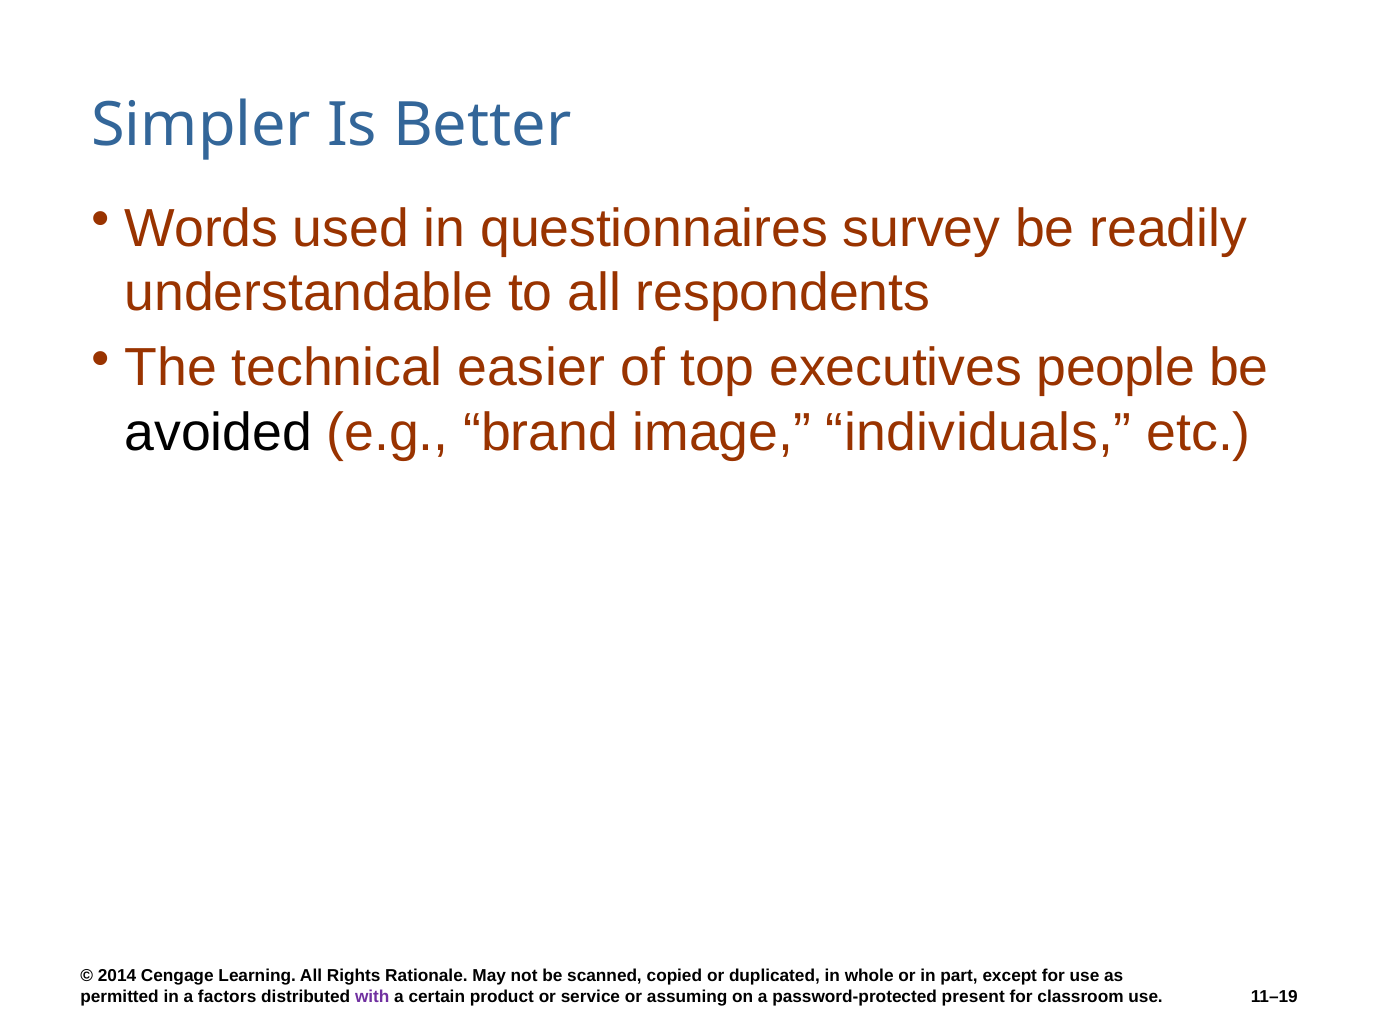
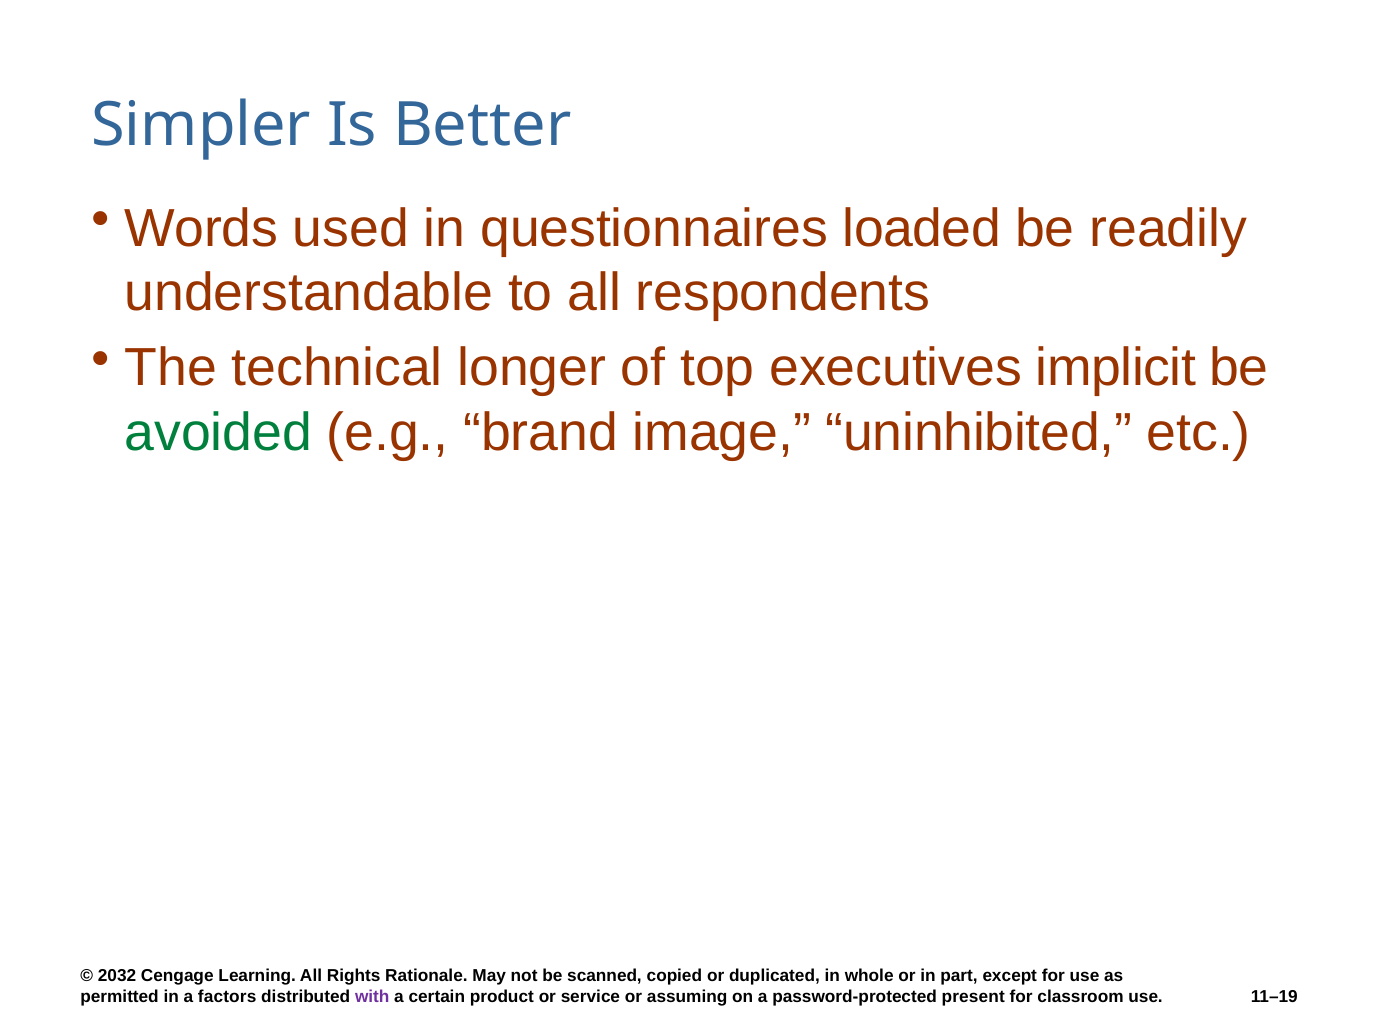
survey: survey -> loaded
easier: easier -> longer
people: people -> implicit
avoided colour: black -> green
individuals: individuals -> uninhibited
2014: 2014 -> 2032
